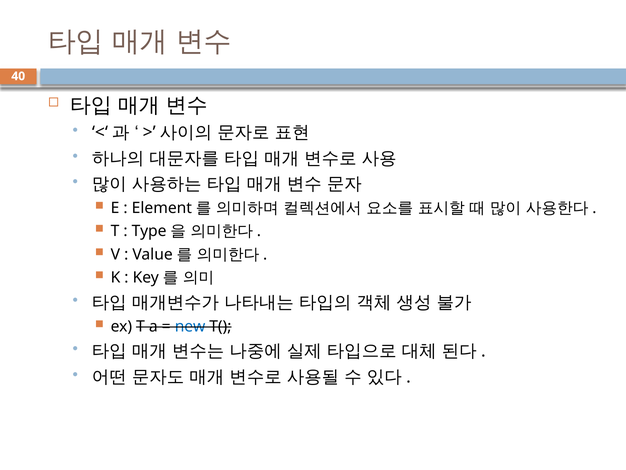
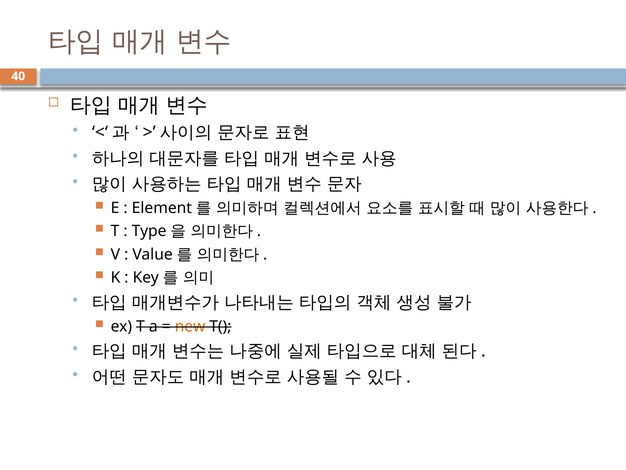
new colour: blue -> orange
